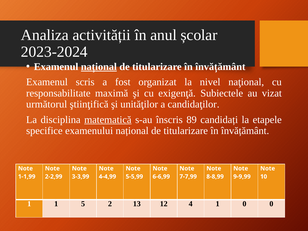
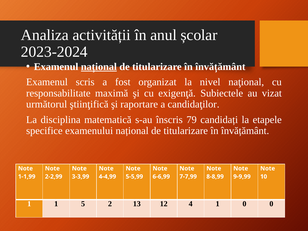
unităţilor: unităţilor -> raportare
matematică underline: present -> none
89: 89 -> 79
